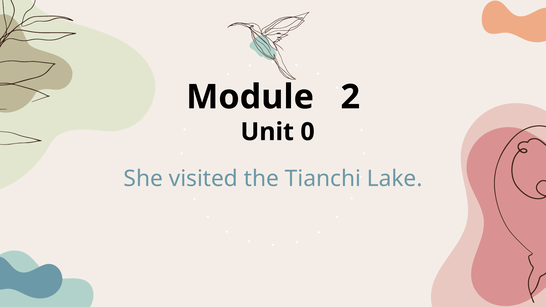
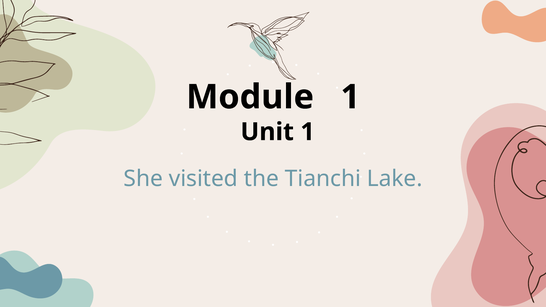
Module 2: 2 -> 1
Unit 0: 0 -> 1
